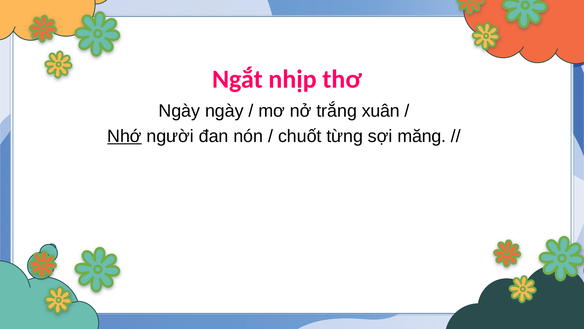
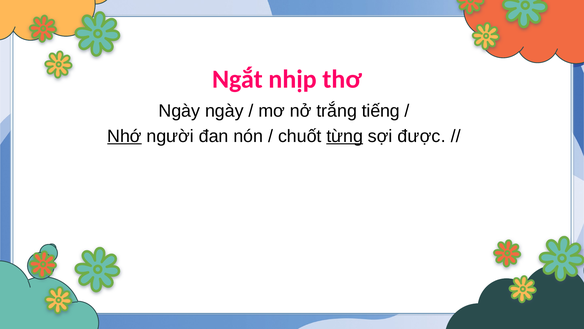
xuân: xuân -> tiếng
từng underline: none -> present
măng: măng -> được
